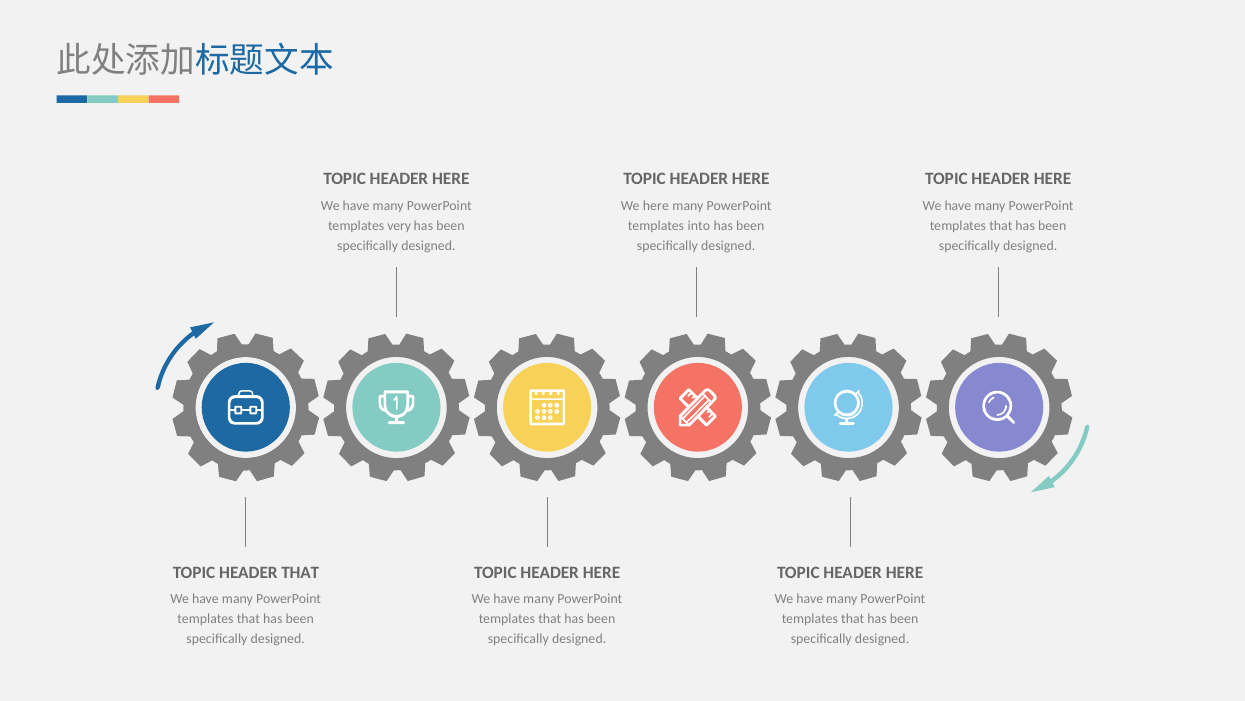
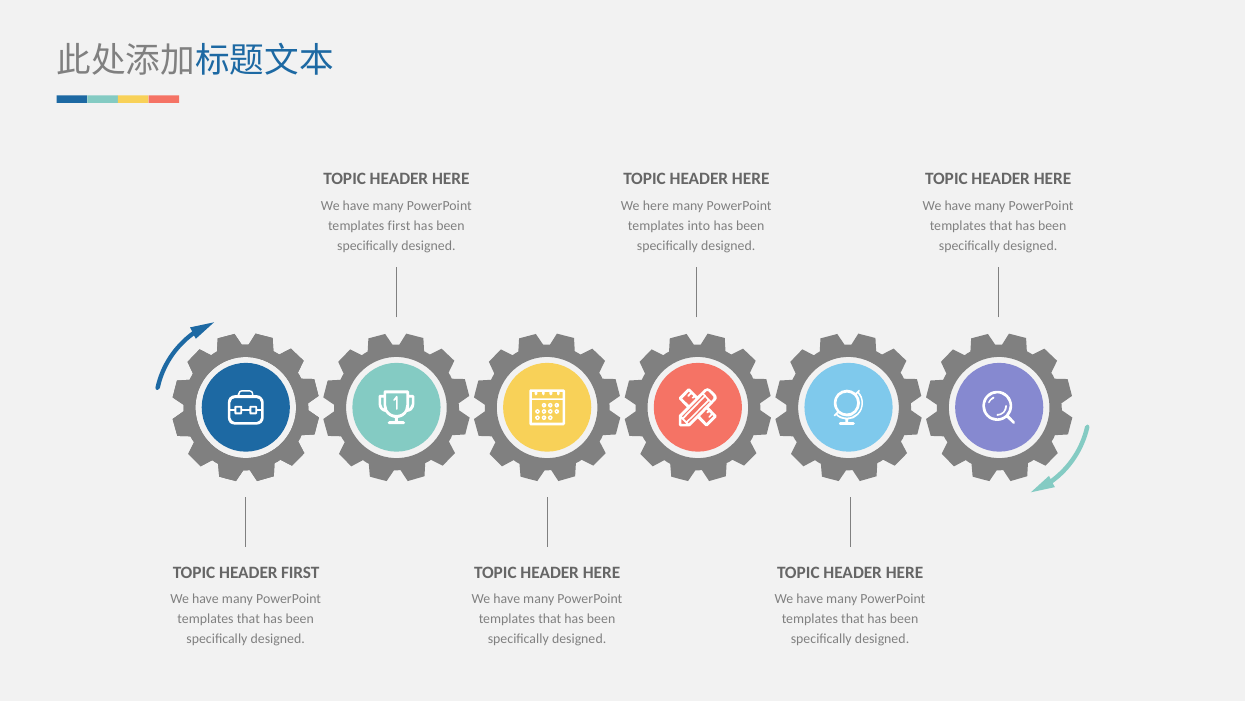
templates very: very -> first
HEADER THAT: THAT -> FIRST
